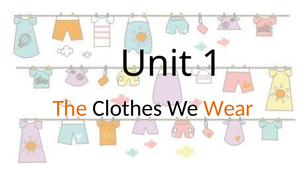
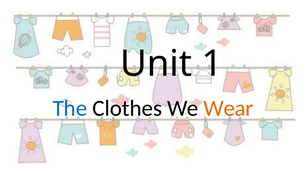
The colour: orange -> blue
